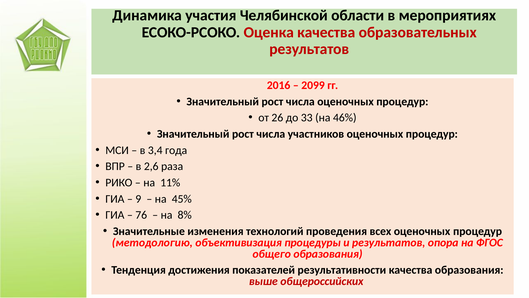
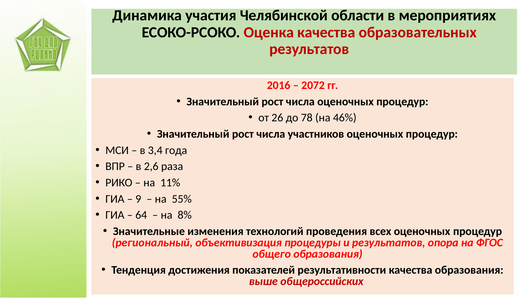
2099: 2099 -> 2072
33: 33 -> 78
45%: 45% -> 55%
76: 76 -> 64
методологию: методологию -> региональный
